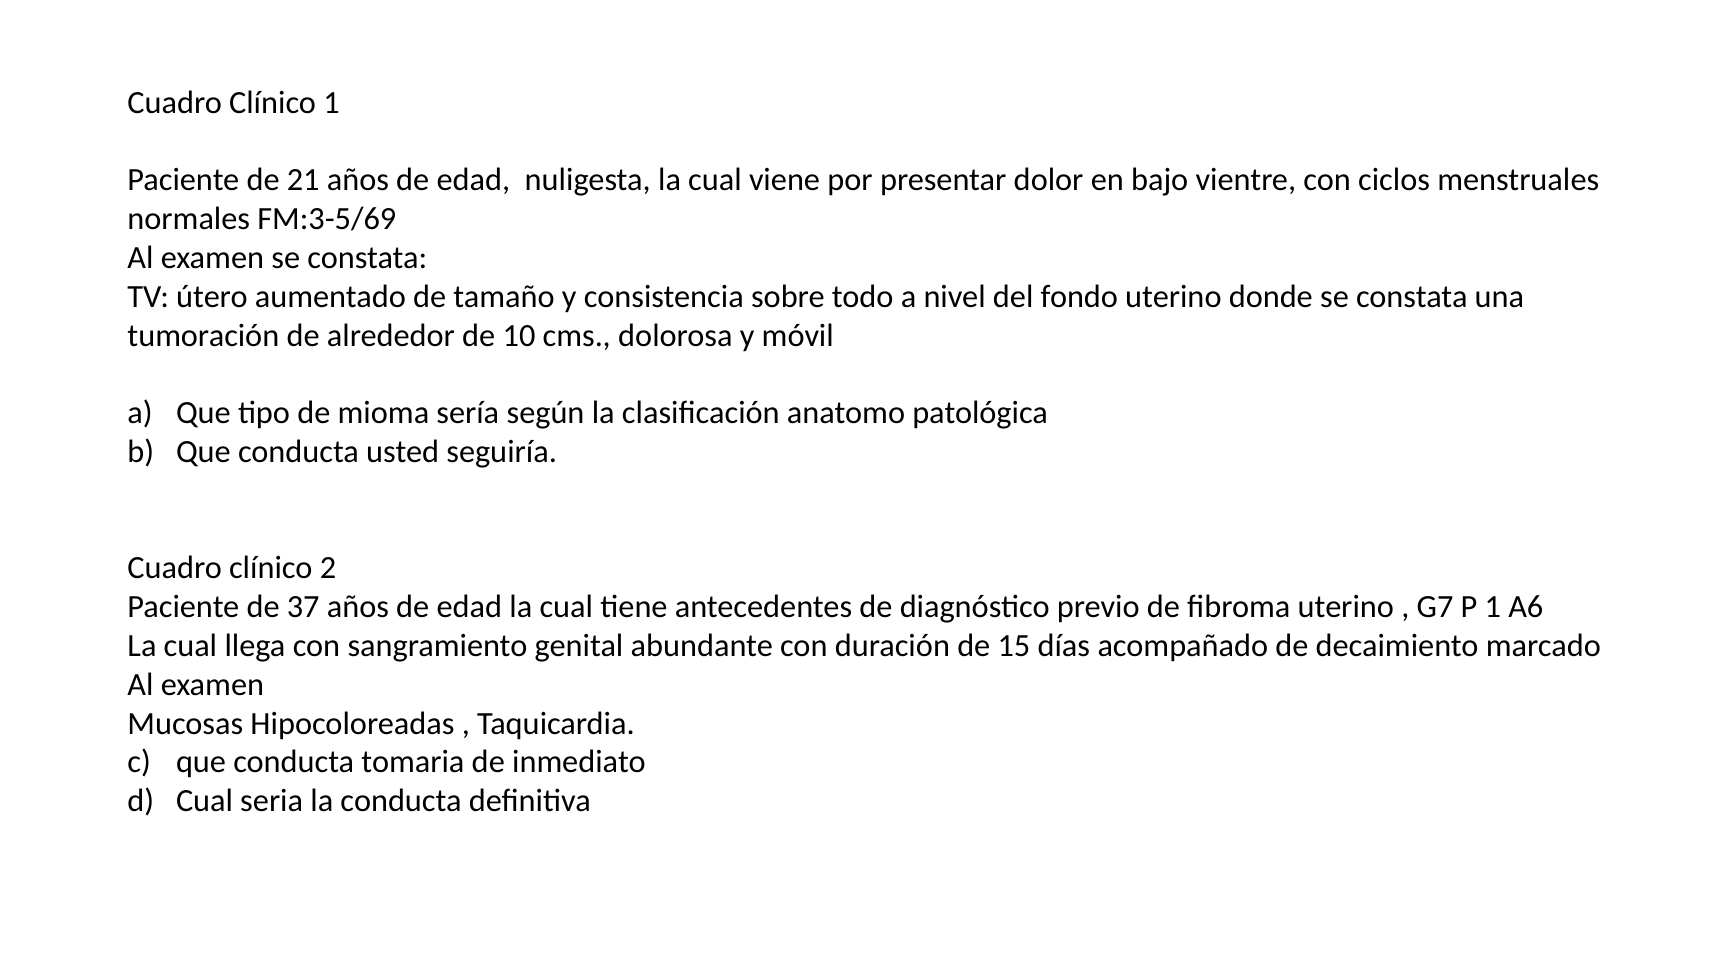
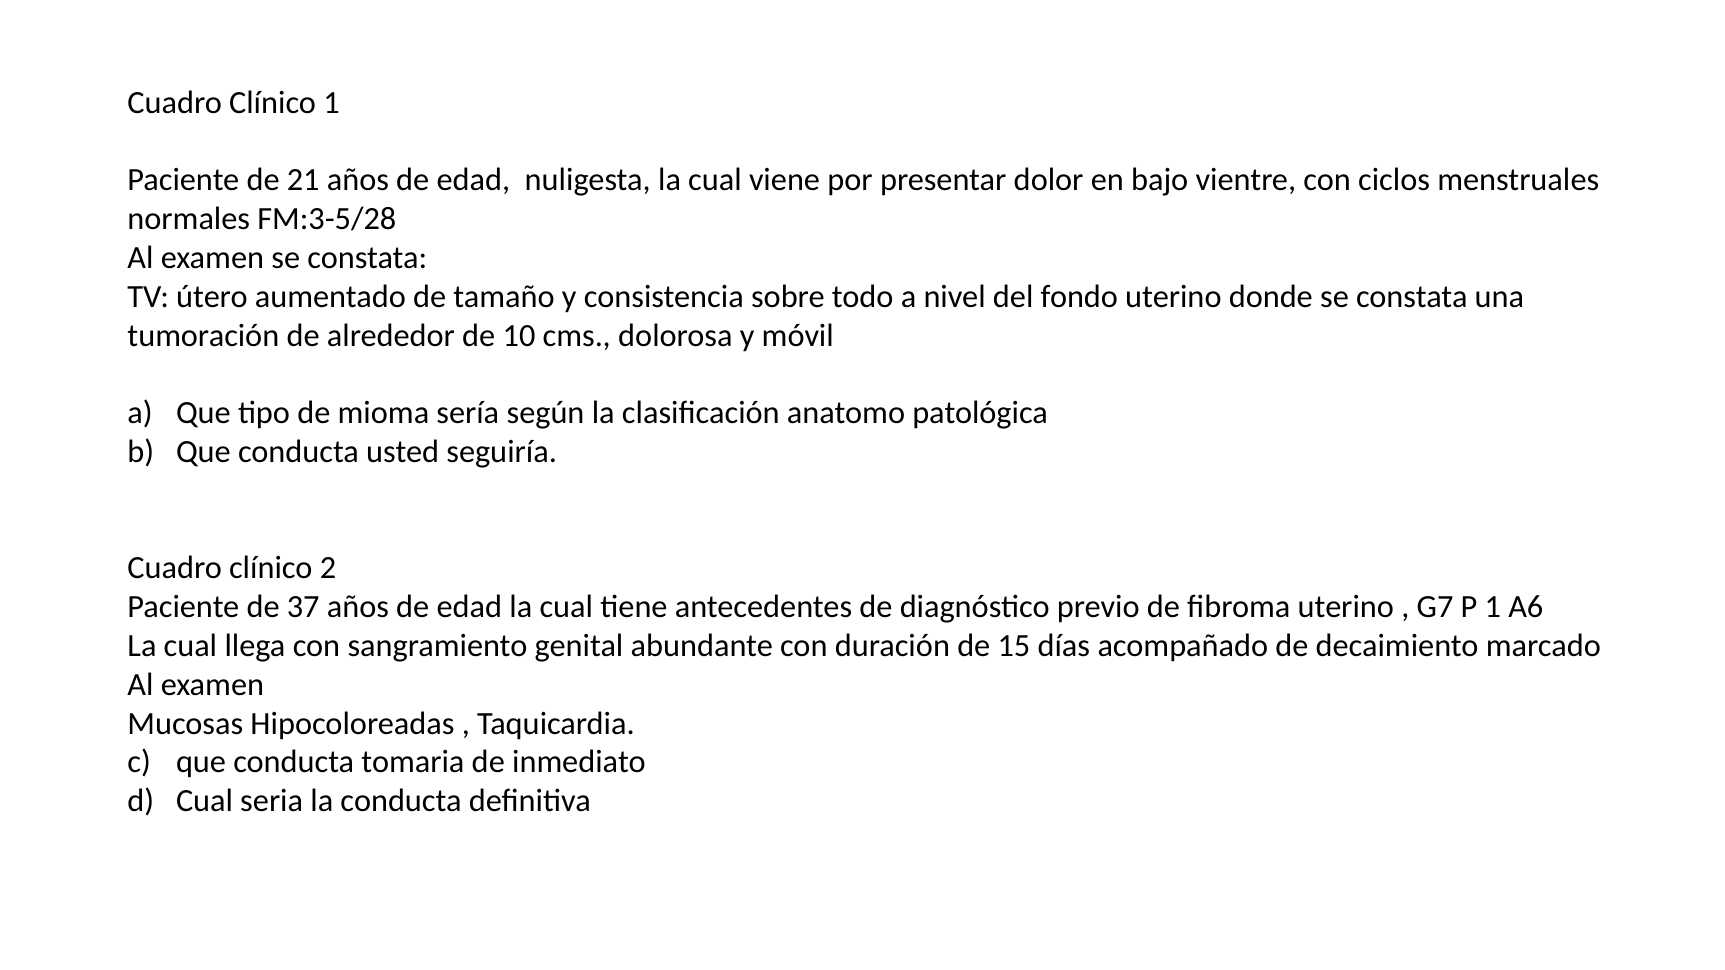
FM:3-5/69: FM:3-5/69 -> FM:3-5/28
